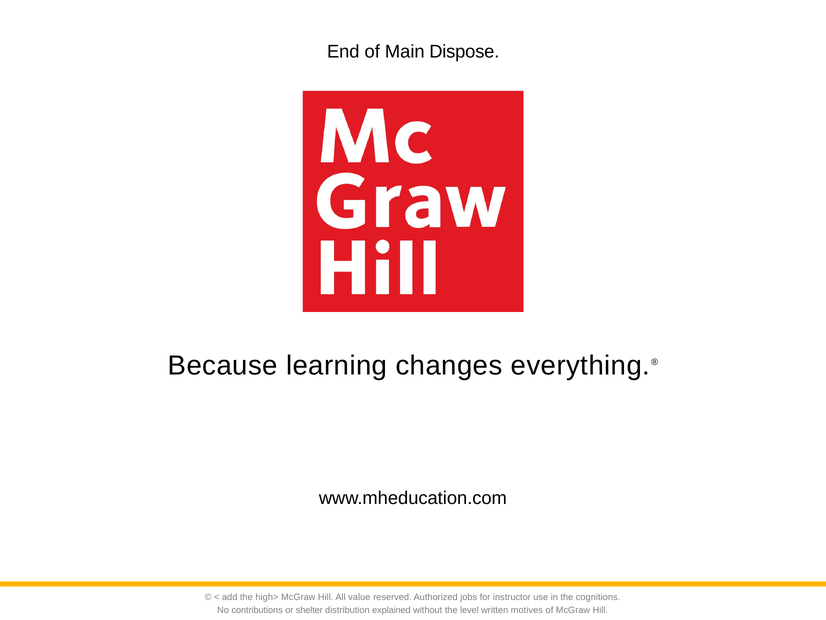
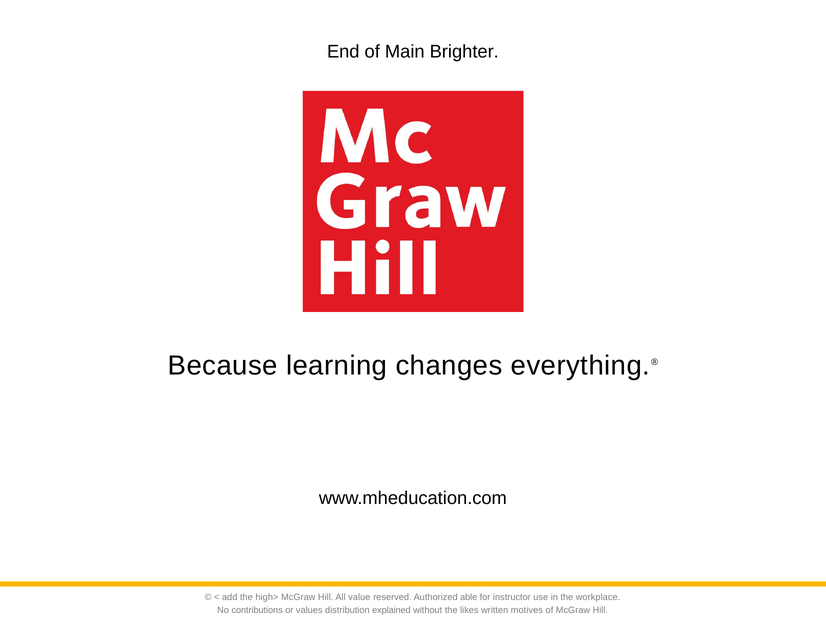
Dispose: Dispose -> Brighter
jobs: jobs -> able
cognitions: cognitions -> workplace
shelter: shelter -> values
level: level -> likes
